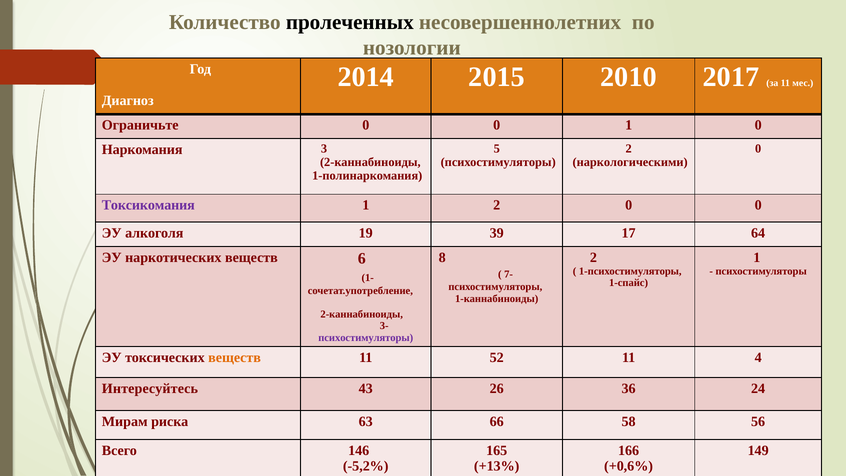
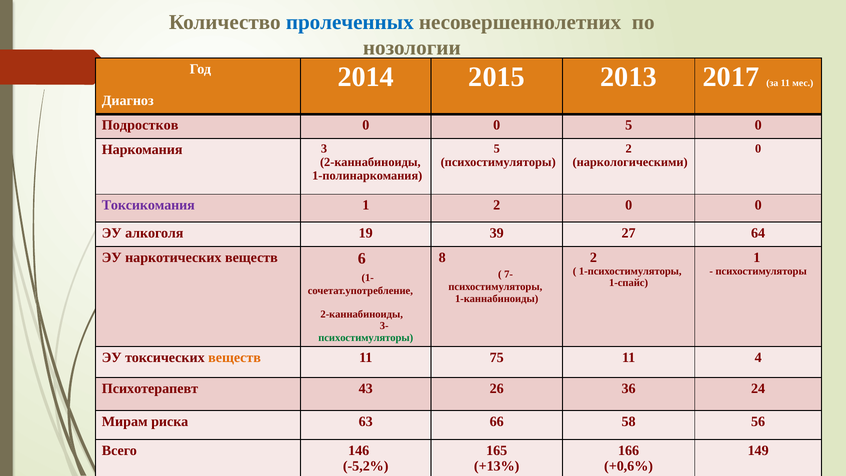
пролеченных colour: black -> blue
2010: 2010 -> 2013
Ограничьте: Ограничьте -> Подростков
0 1: 1 -> 5
17: 17 -> 27
психостимуляторы at (366, 338) colour: purple -> green
52: 52 -> 75
Интересуйтесь: Интересуйтесь -> Психотерапевт
